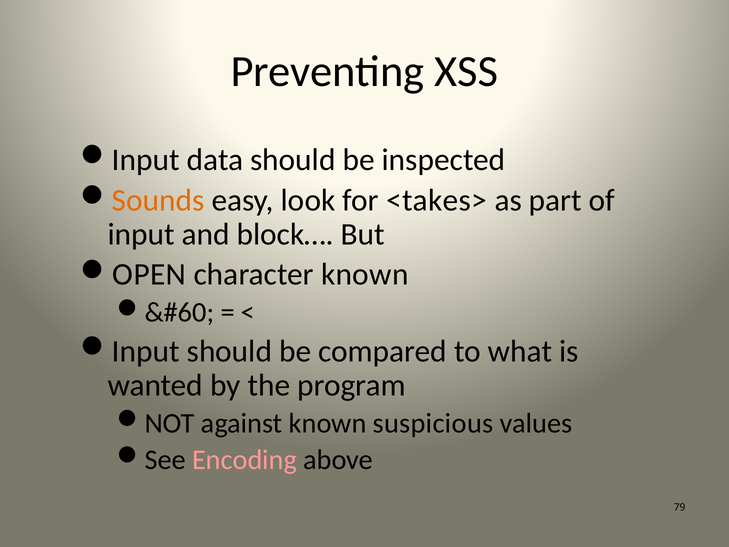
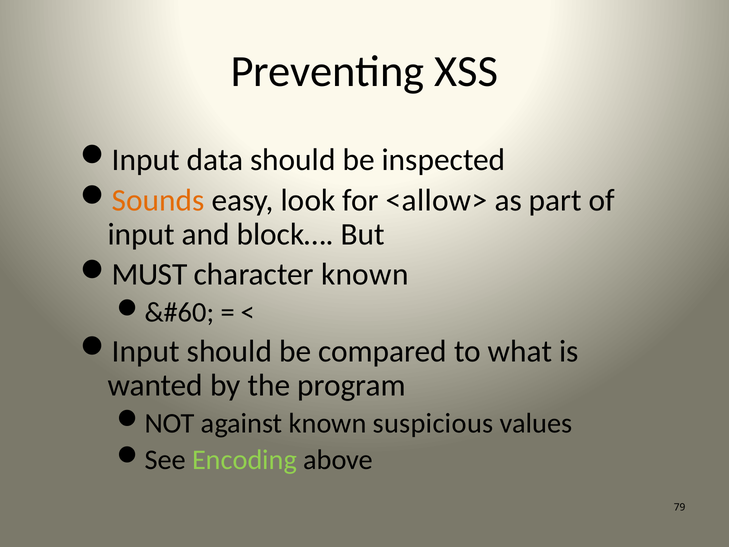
<takes>: <takes> -> <allow>
OPEN: OPEN -> MUST
Encoding colour: pink -> light green
